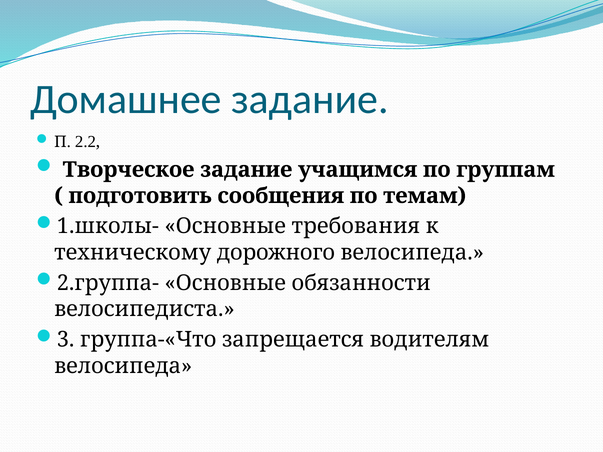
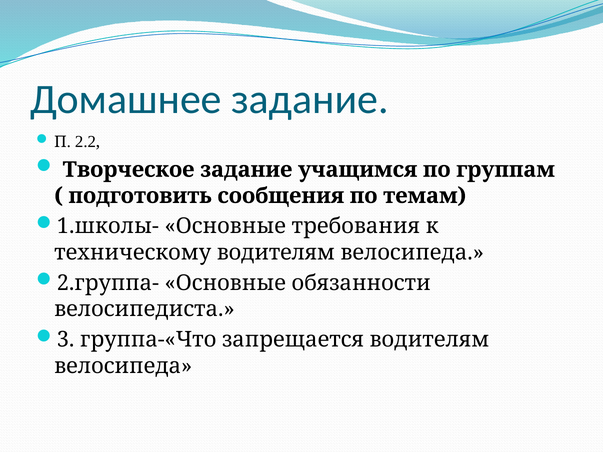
техническому дорожного: дорожного -> водителям
